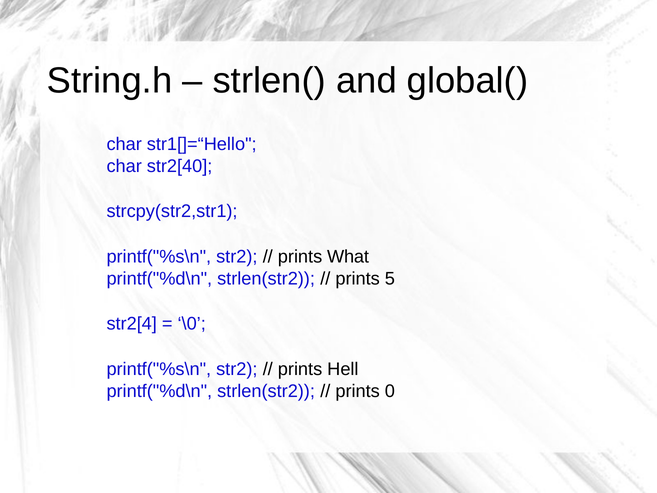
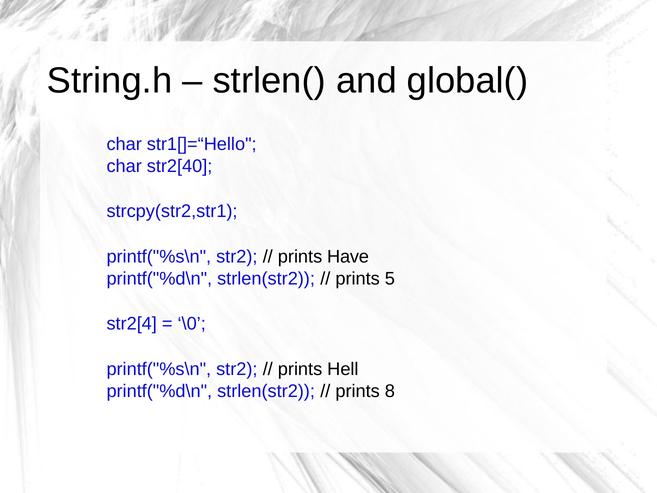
What: What -> Have
0: 0 -> 8
